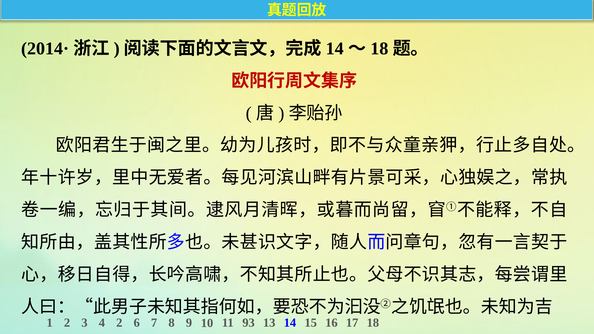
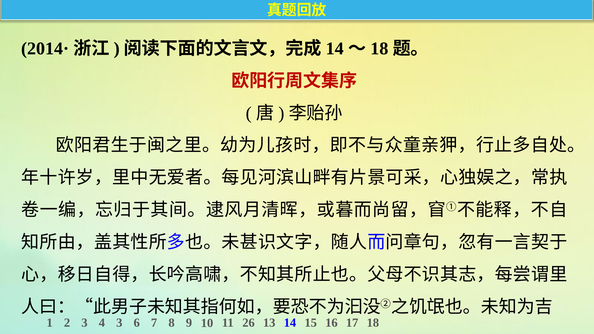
4 2: 2 -> 3
93: 93 -> 26
